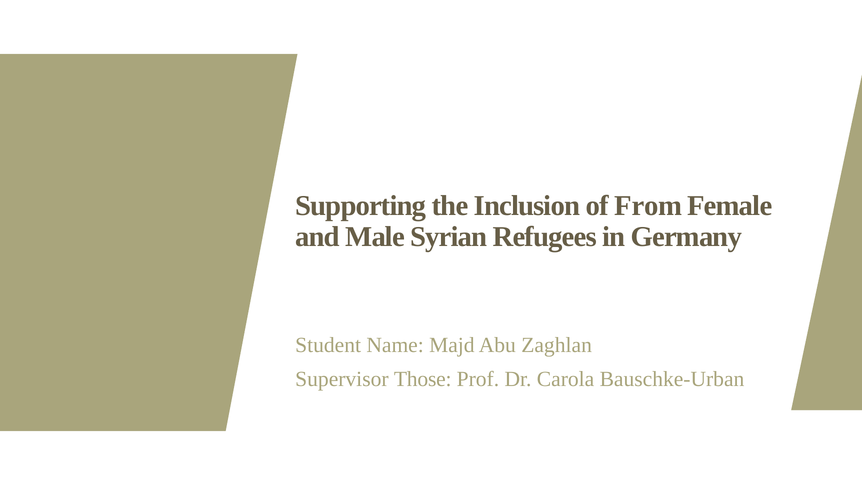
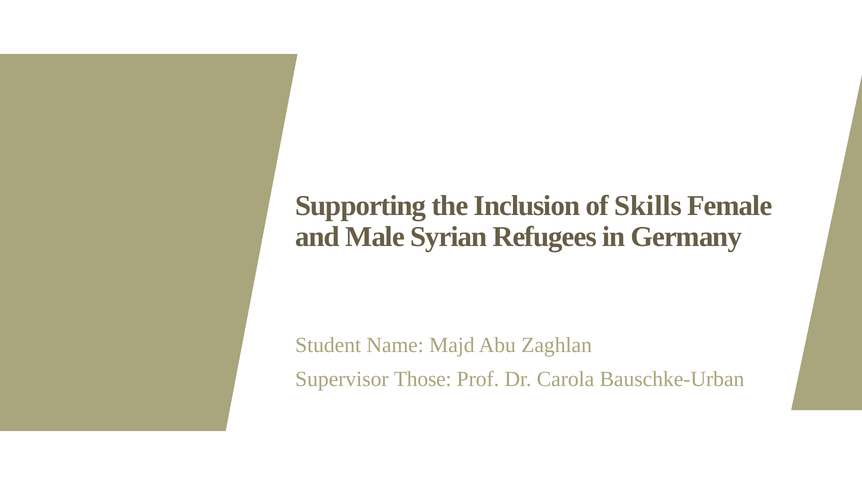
From: From -> Skills
